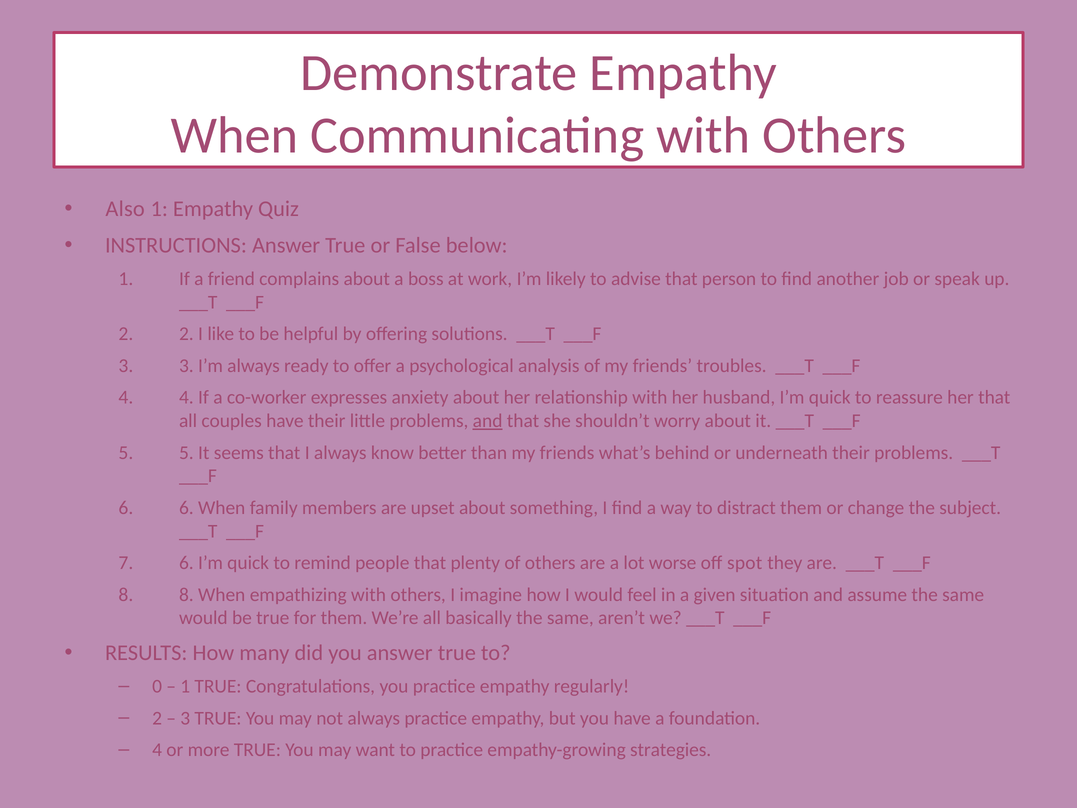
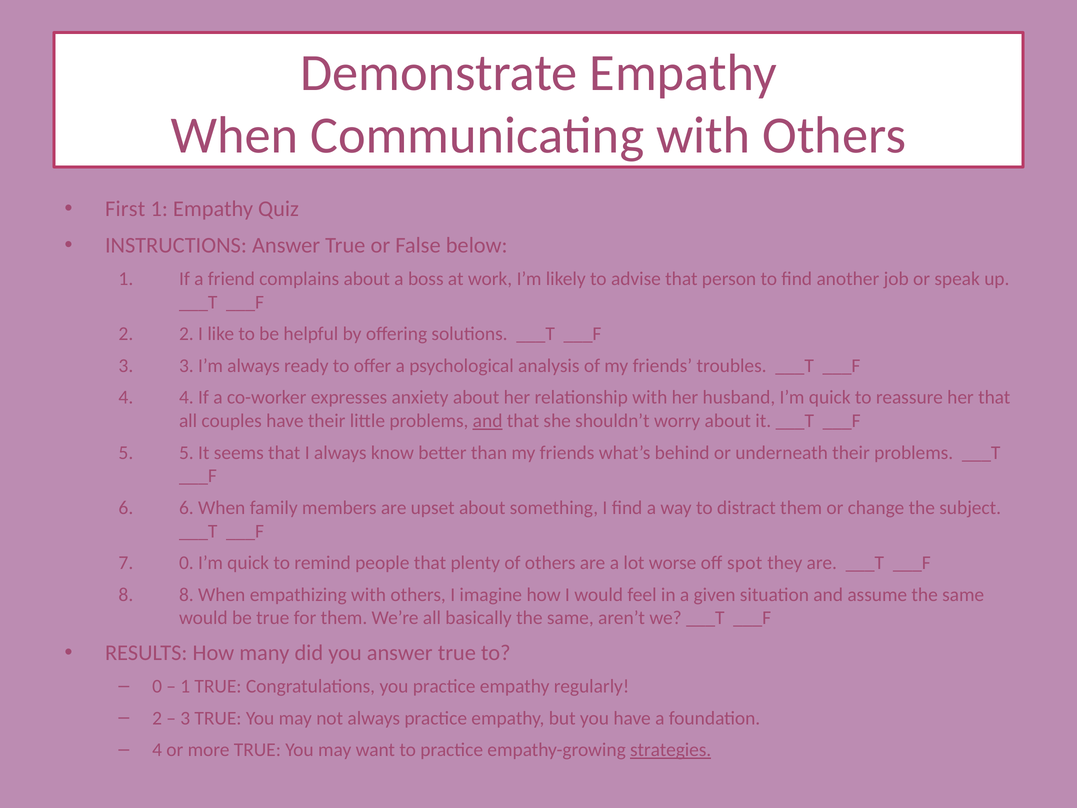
Also: Also -> First
7 6: 6 -> 0
strategies underline: none -> present
